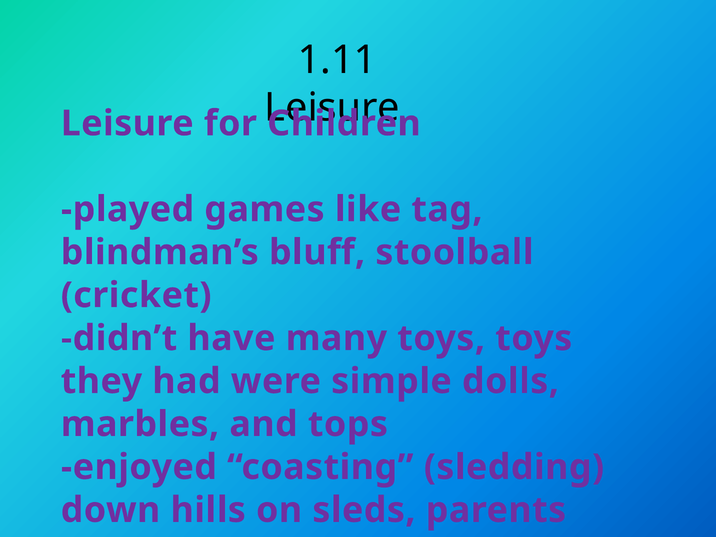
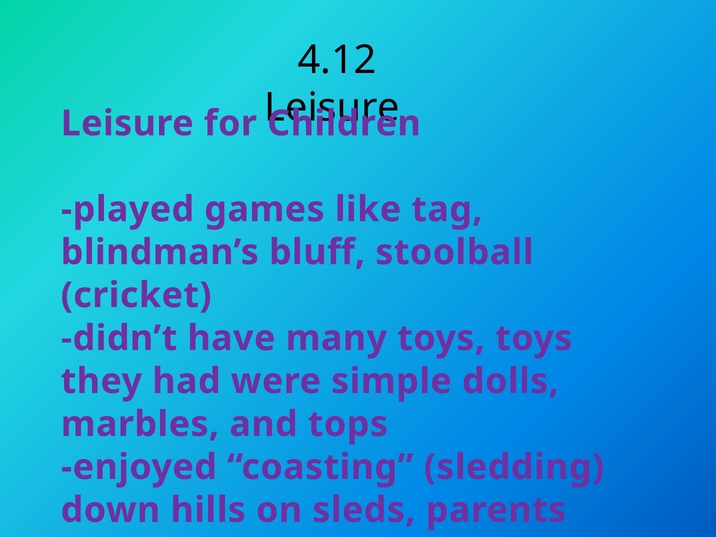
1.11: 1.11 -> 4.12
